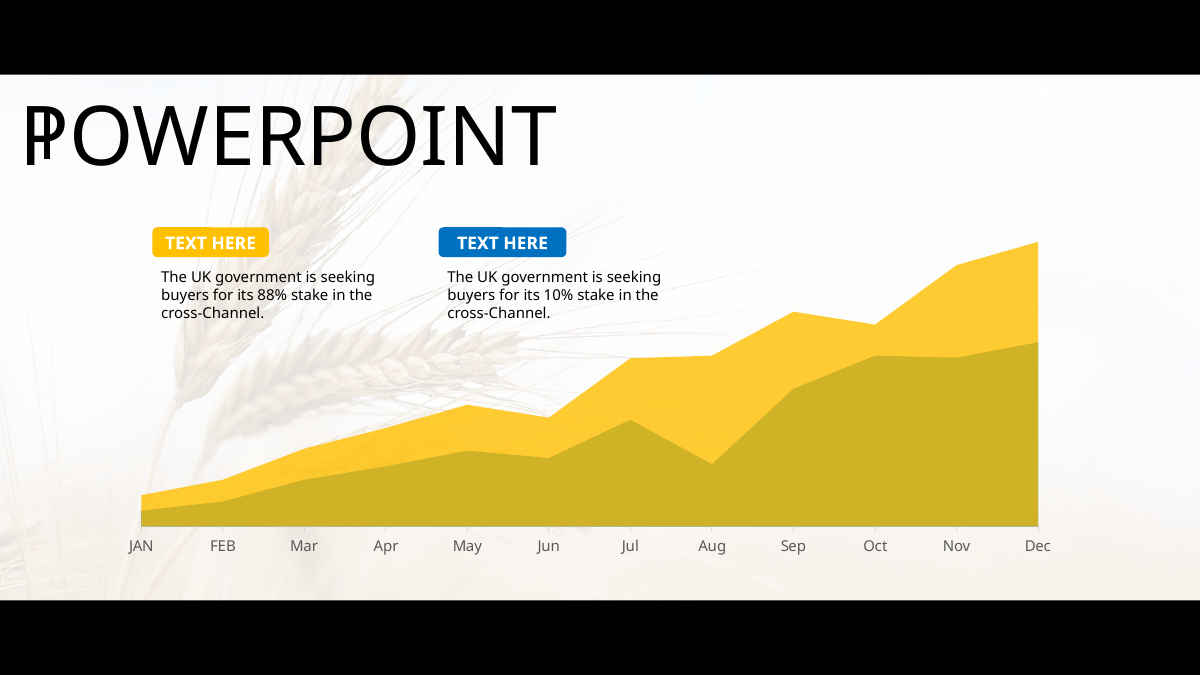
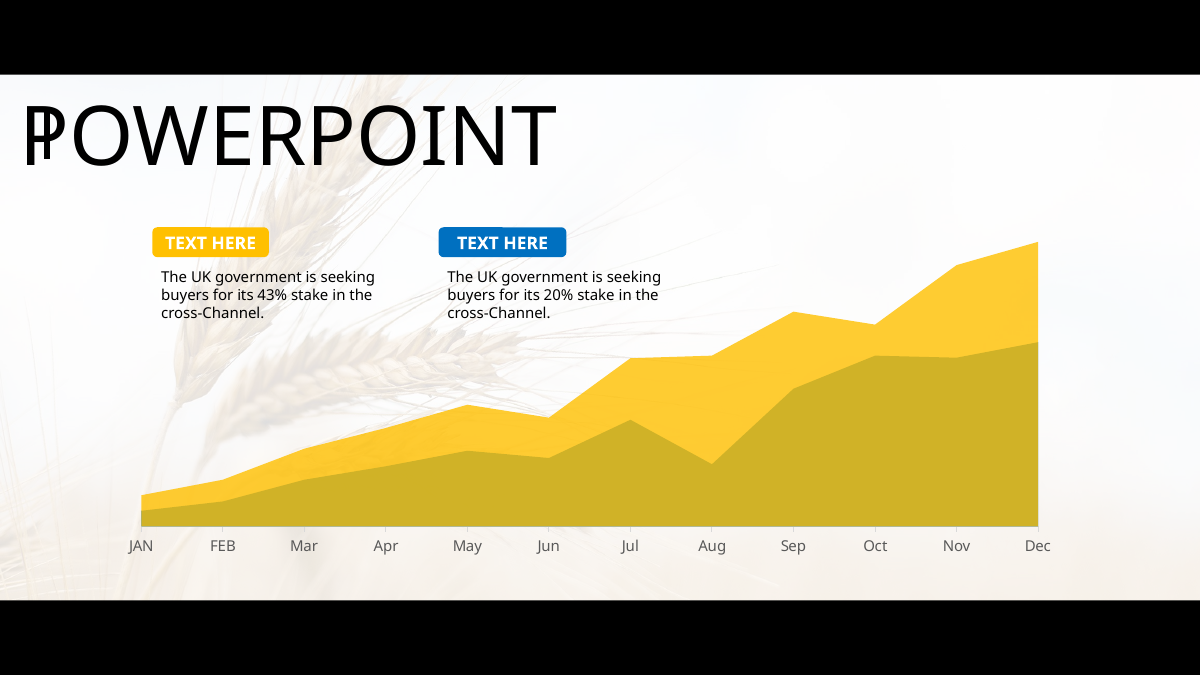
88%: 88% -> 43%
10%: 10% -> 20%
